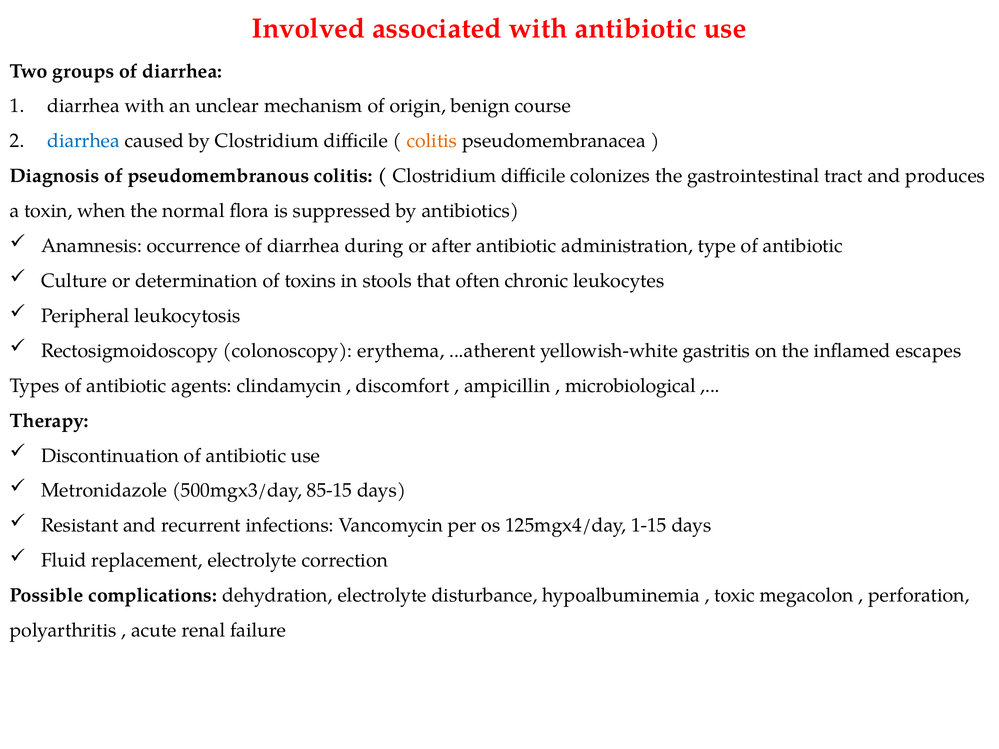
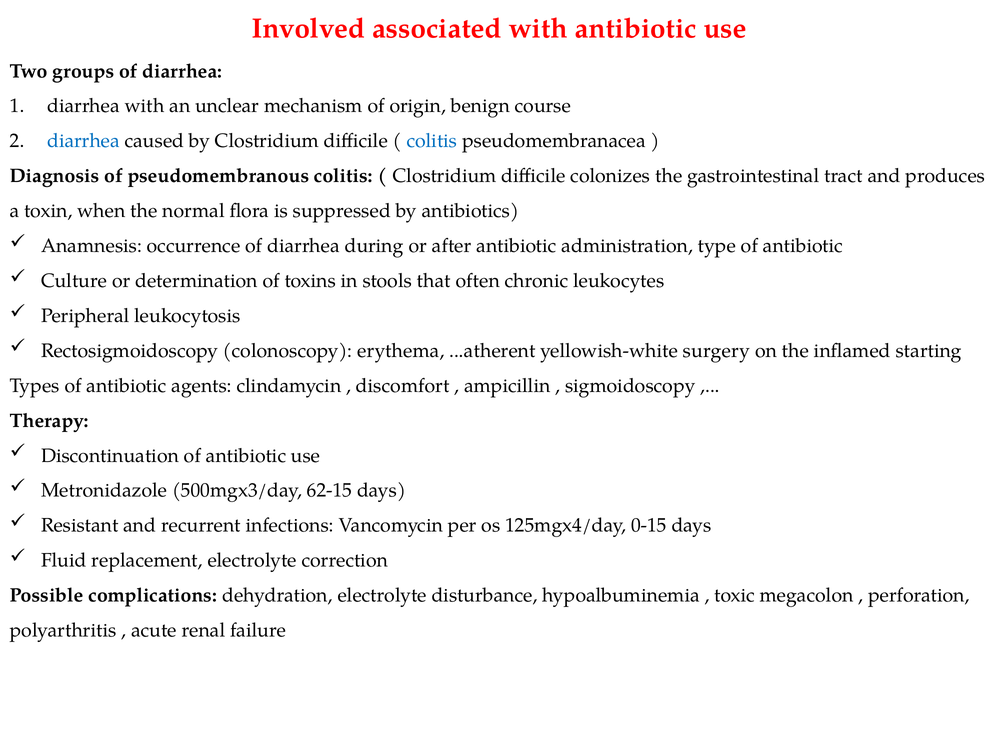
colitis at (432, 141) colour: orange -> blue
gastritis: gastritis -> surgery
escapes: escapes -> starting
microbiological: microbiological -> sigmoidoscopy
85-15: 85-15 -> 62-15
1-15: 1-15 -> 0-15
